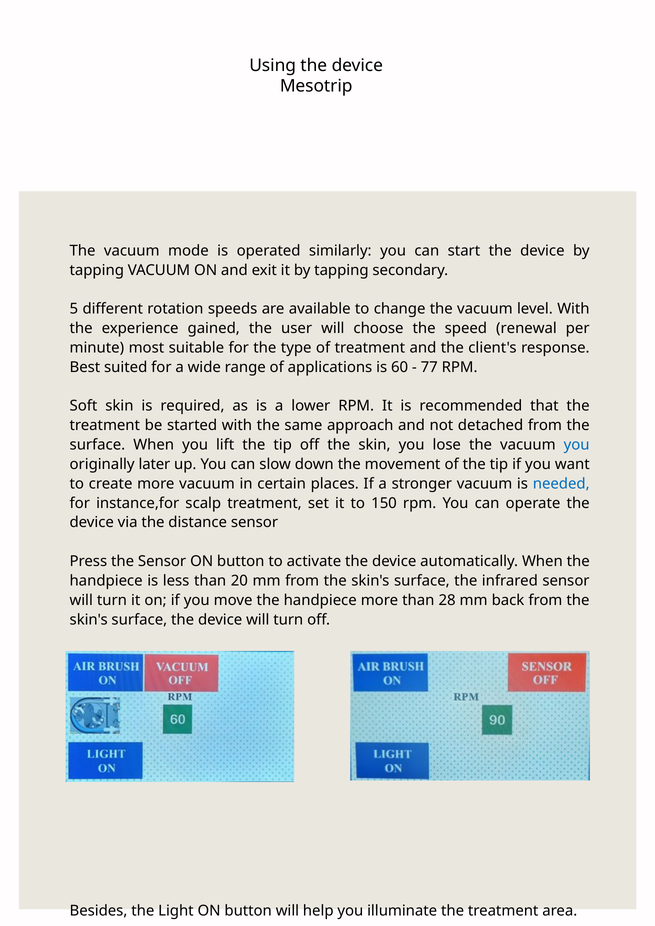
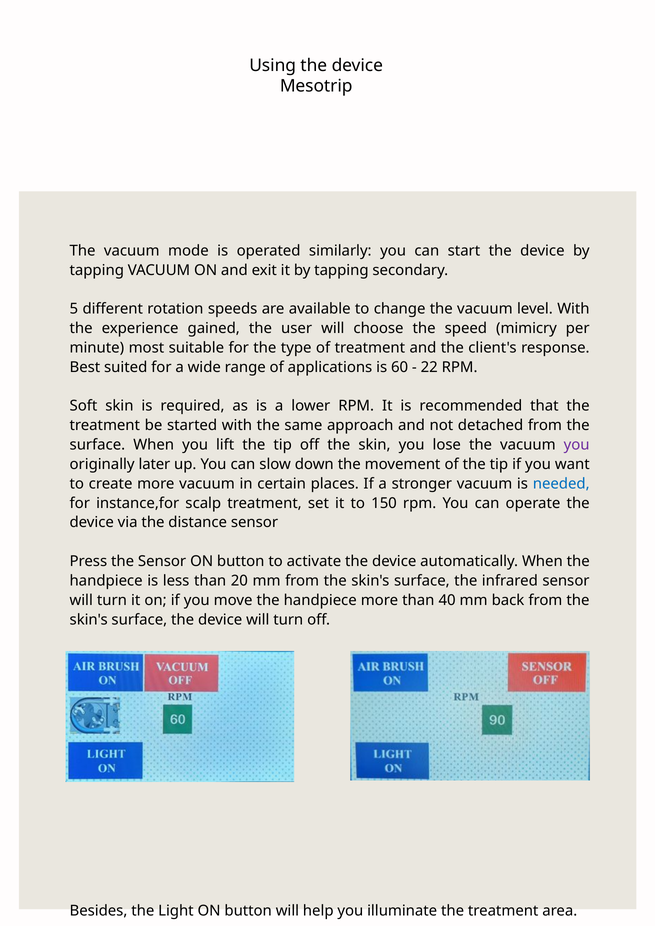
renewal: renewal -> mimicry
77: 77 -> 22
you at (577, 445) colour: blue -> purple
28: 28 -> 40
